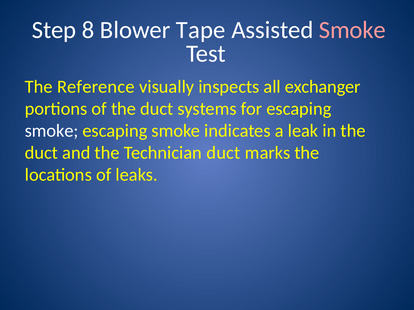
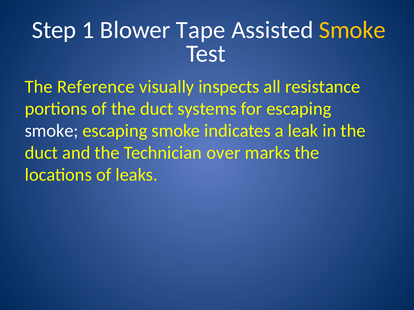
8: 8 -> 1
Smoke at (352, 30) colour: pink -> yellow
exchanger: exchanger -> resistance
Technician duct: duct -> over
